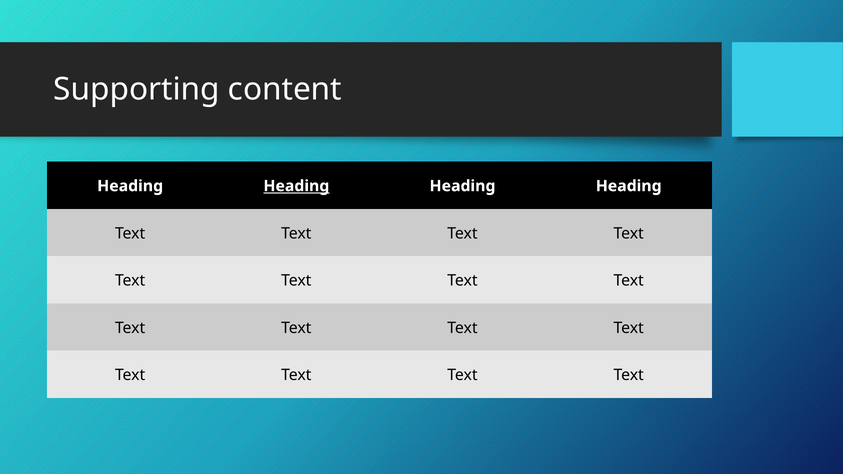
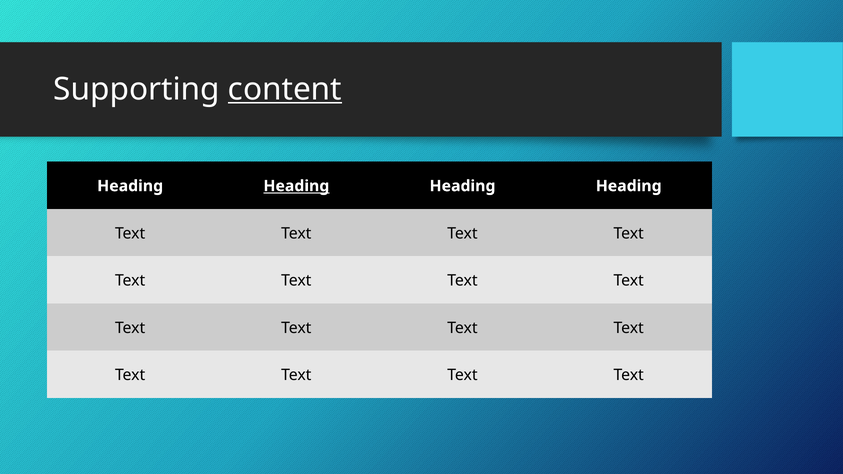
content underline: none -> present
